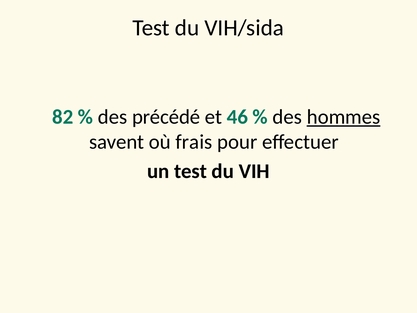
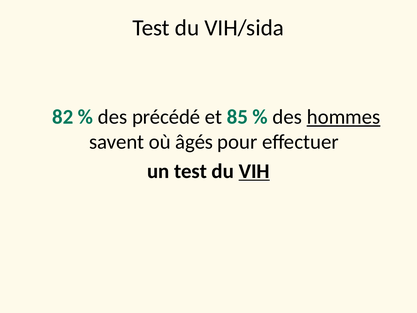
46: 46 -> 85
frais: frais -> âgés
VIH underline: none -> present
